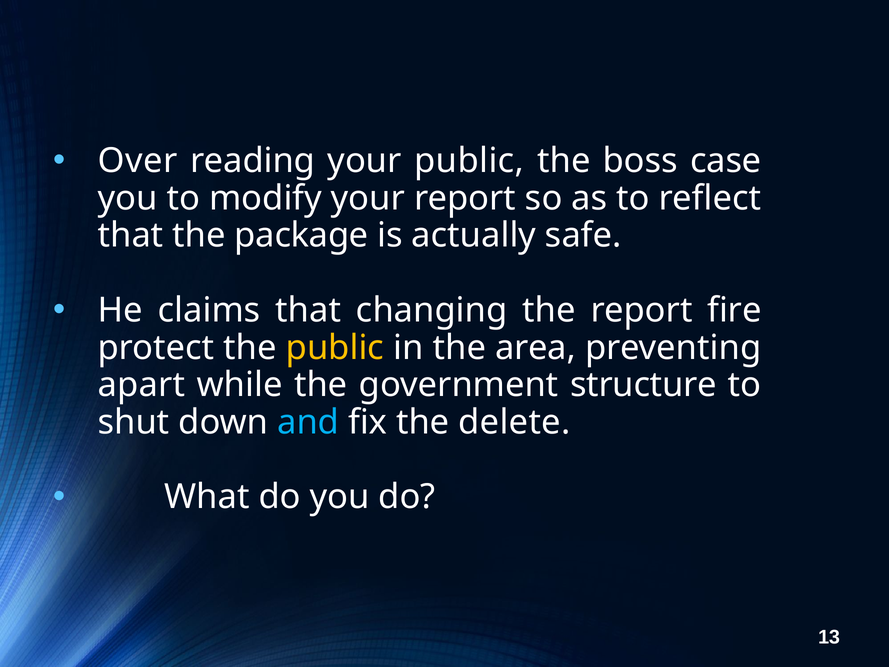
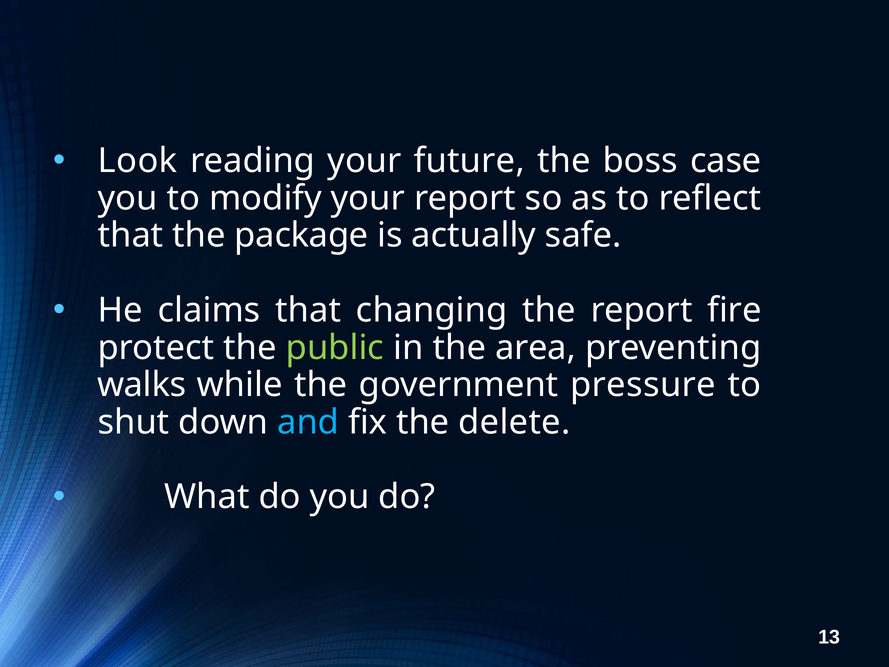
Over: Over -> Look
your public: public -> future
public at (335, 347) colour: yellow -> light green
apart: apart -> walks
structure: structure -> pressure
